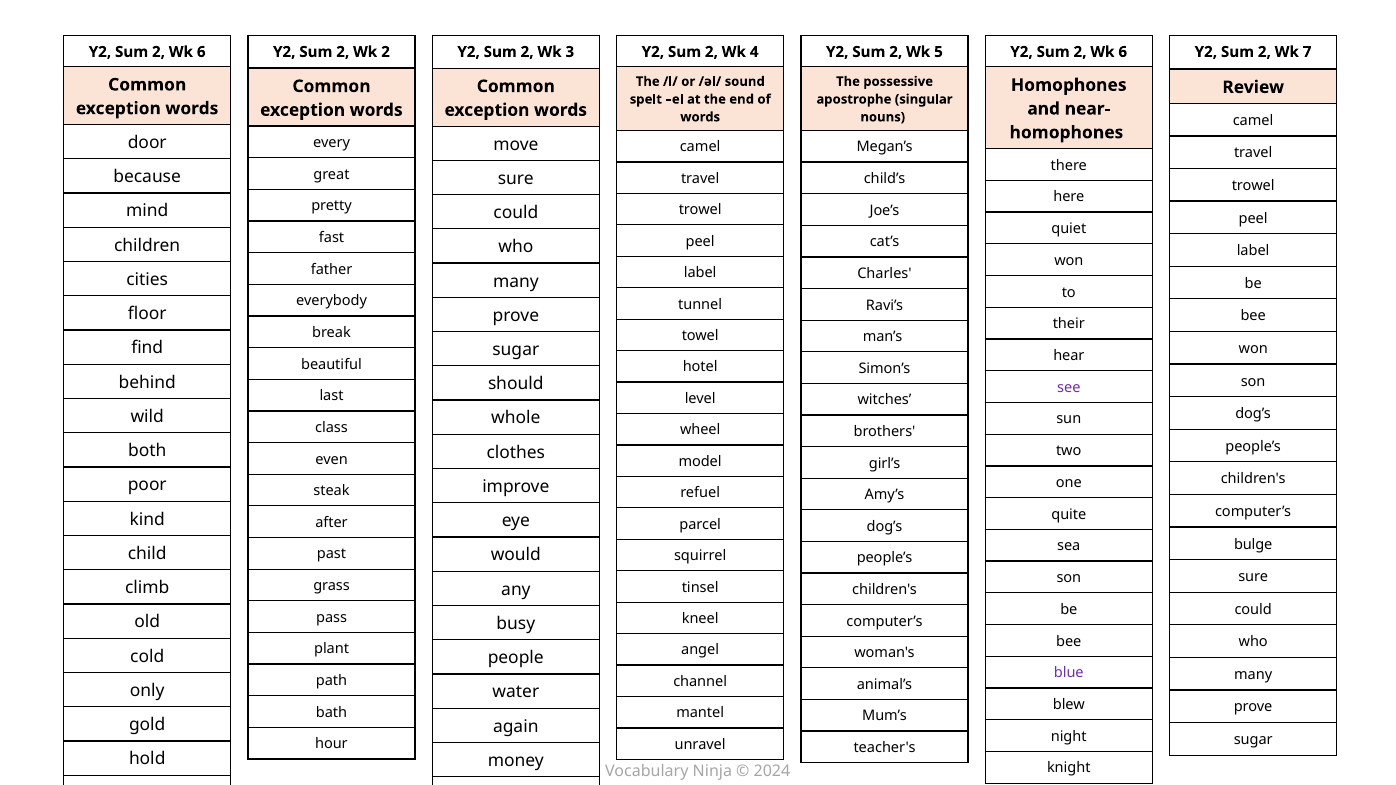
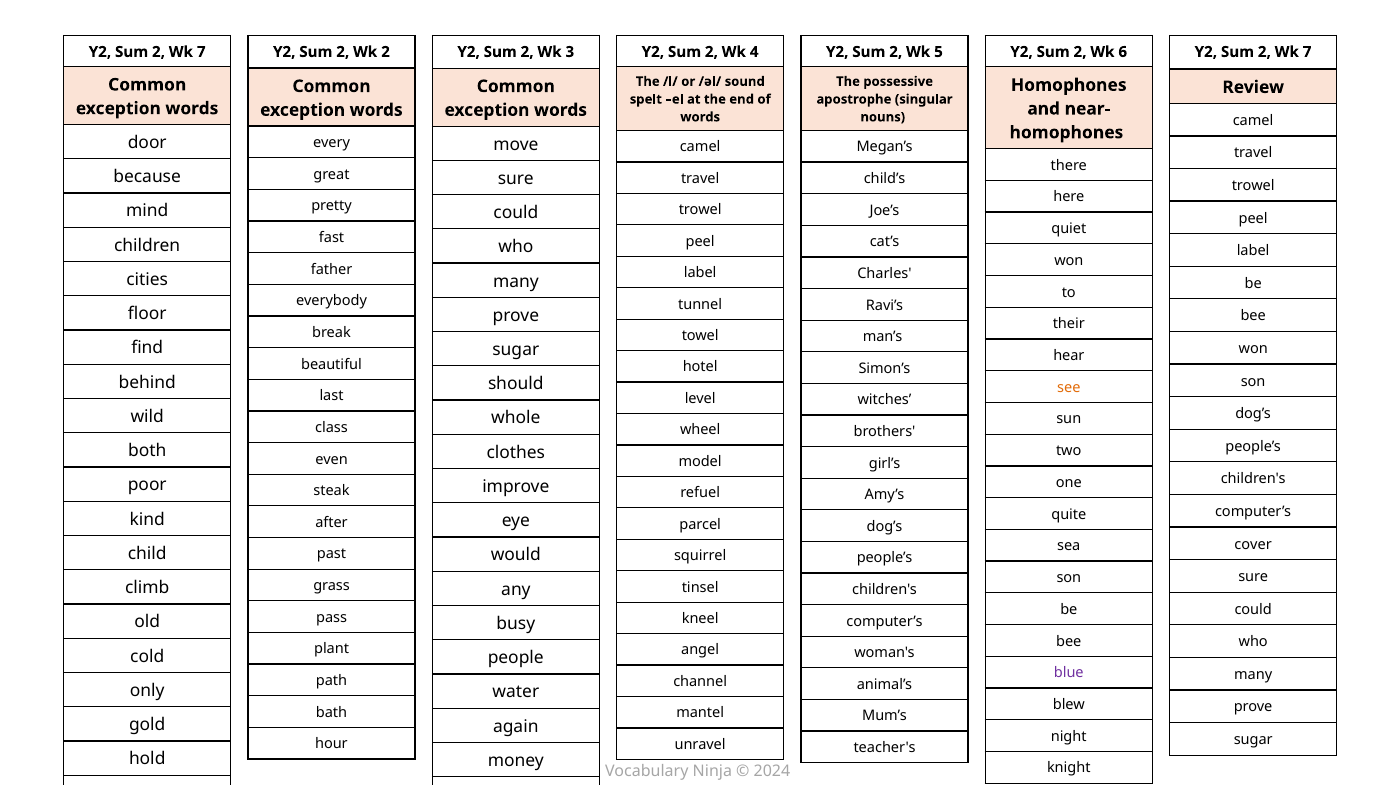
6 at (201, 52): 6 -> 7
see colour: purple -> orange
bulge: bulge -> cover
